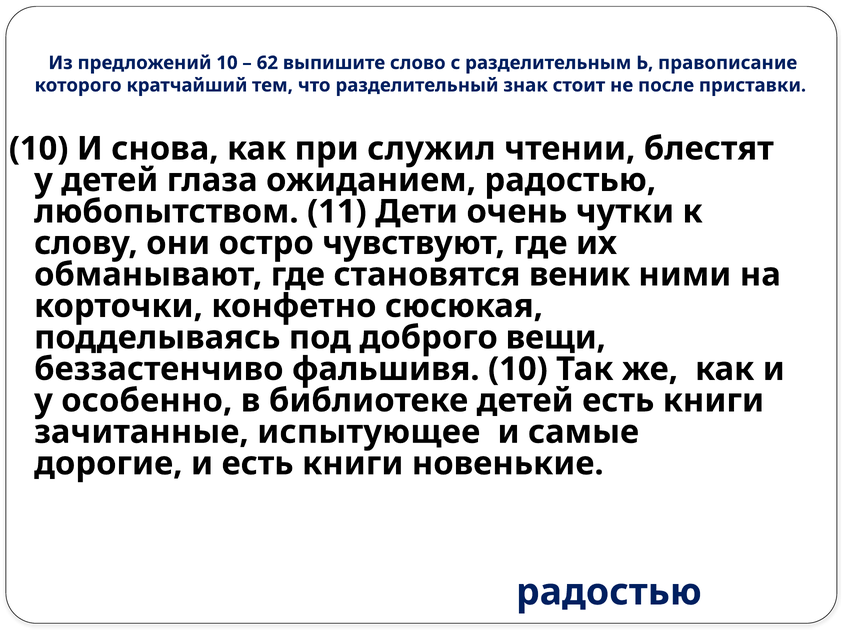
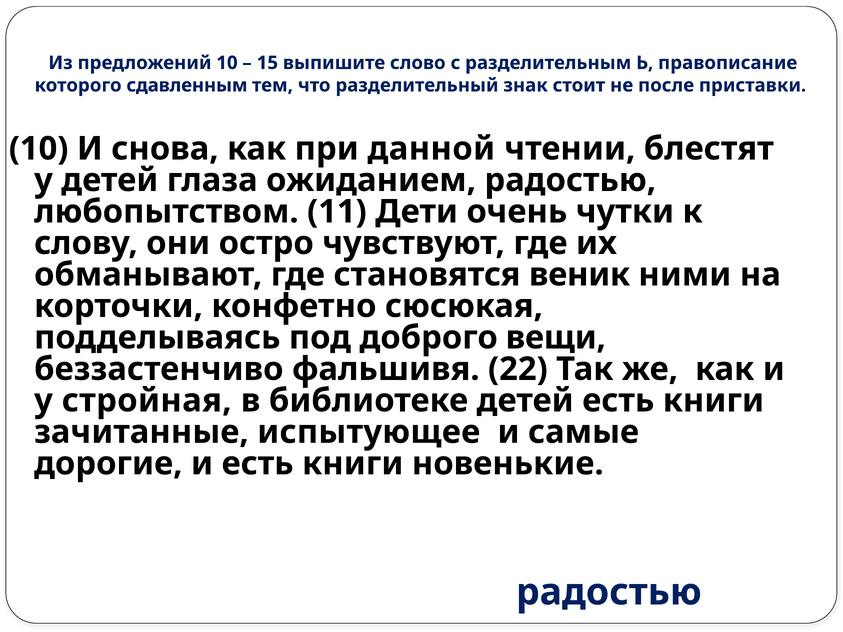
62: 62 -> 15
кратчайший: кратчайший -> сдавленным
служил: служил -> данной
фальшивя 10: 10 -> 22
особенно: особенно -> стройная
